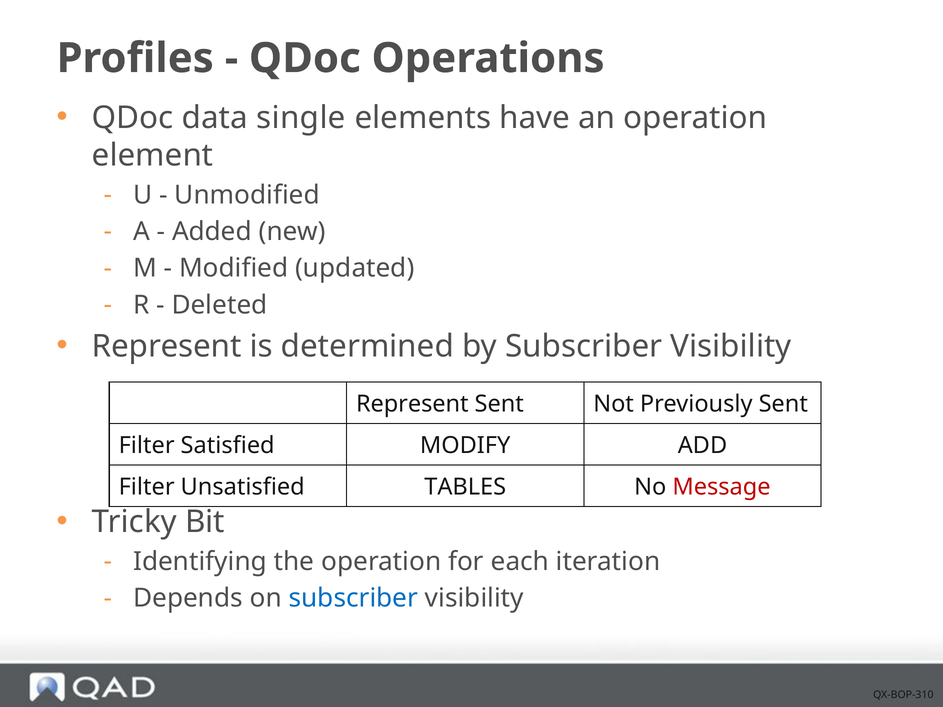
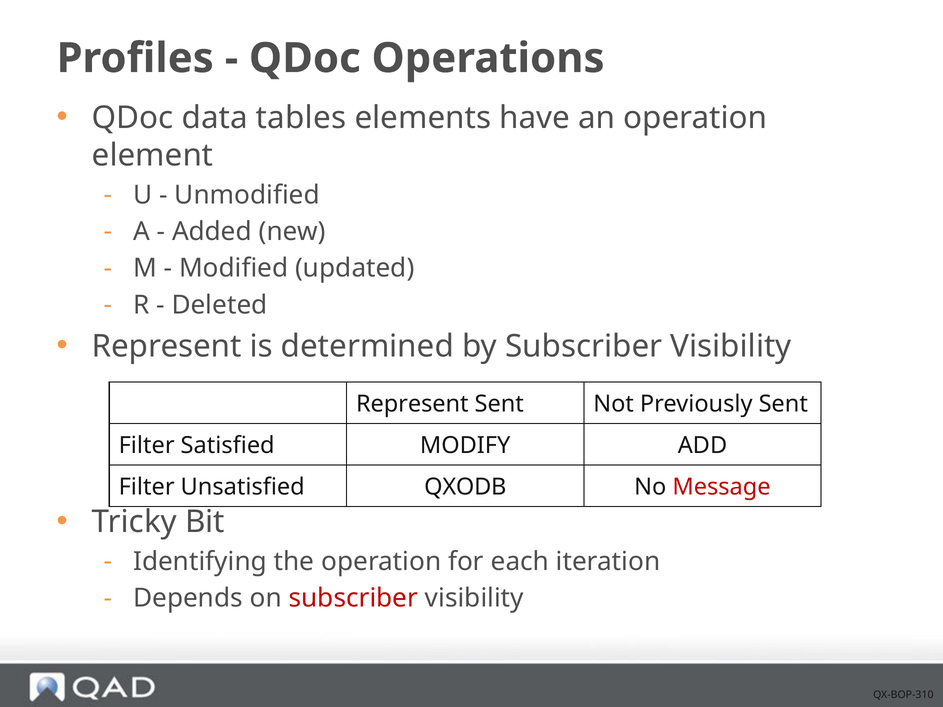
single: single -> tables
TABLES: TABLES -> QXODB
subscriber at (353, 599) colour: blue -> red
